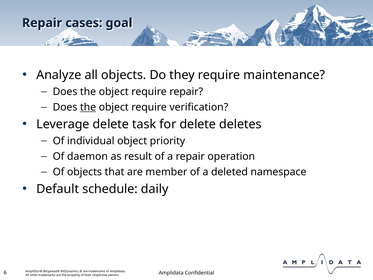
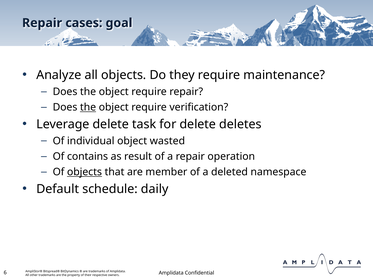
priority: priority -> wasted
daemon: daemon -> contains
objects at (84, 172) underline: none -> present
